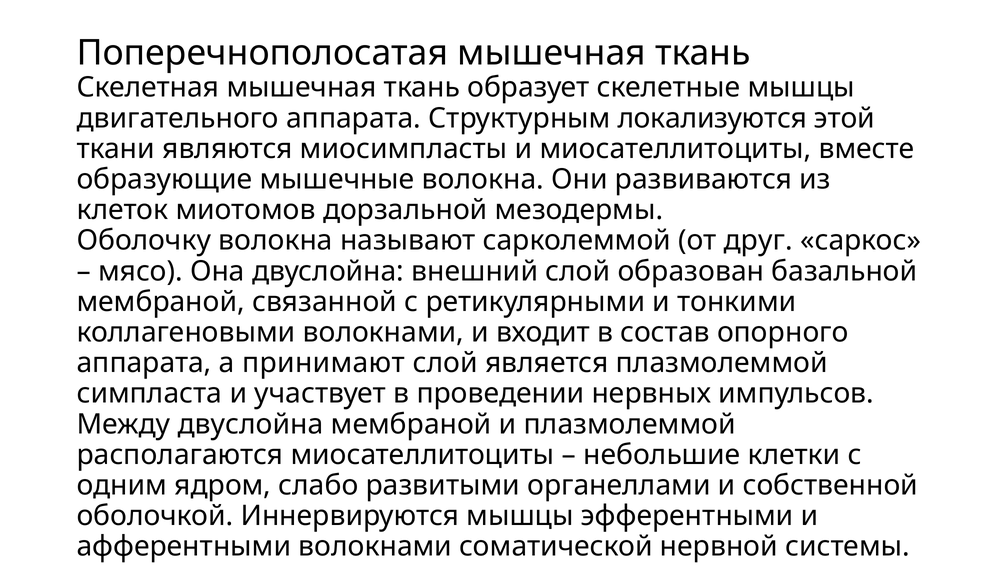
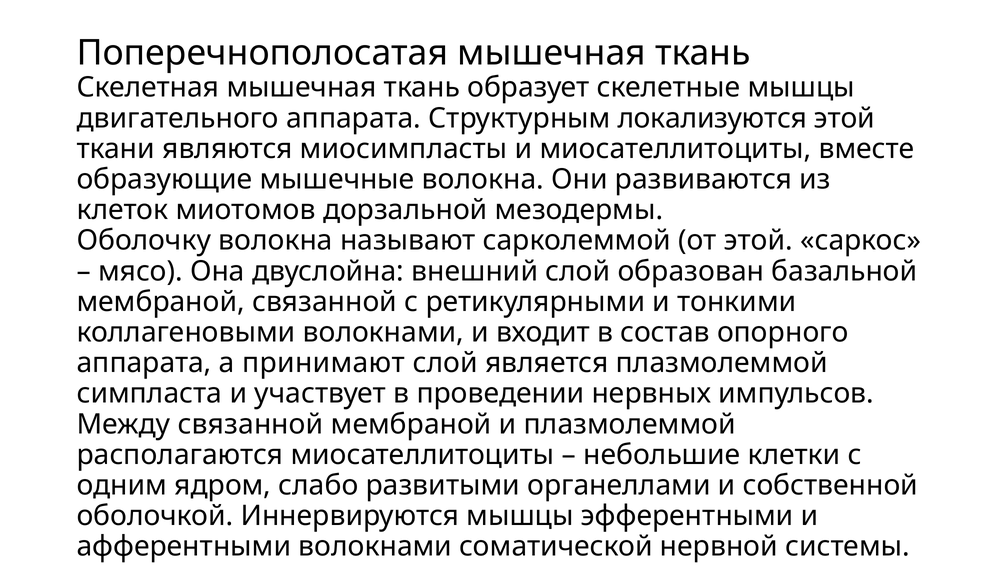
от друг: друг -> этой
Между двуслойна: двуслойна -> связанной
